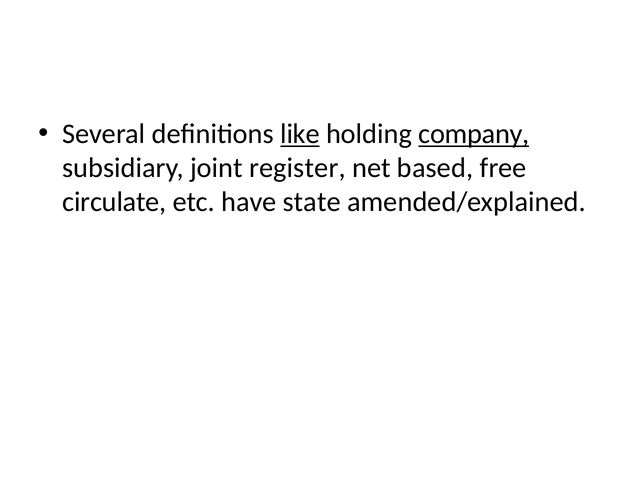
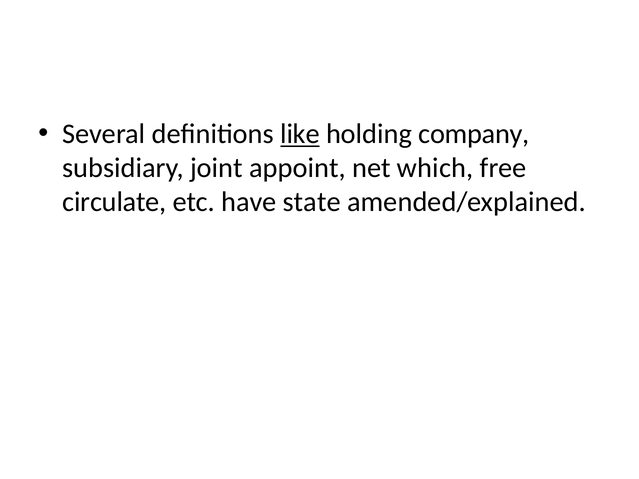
company underline: present -> none
register: register -> appoint
based: based -> which
